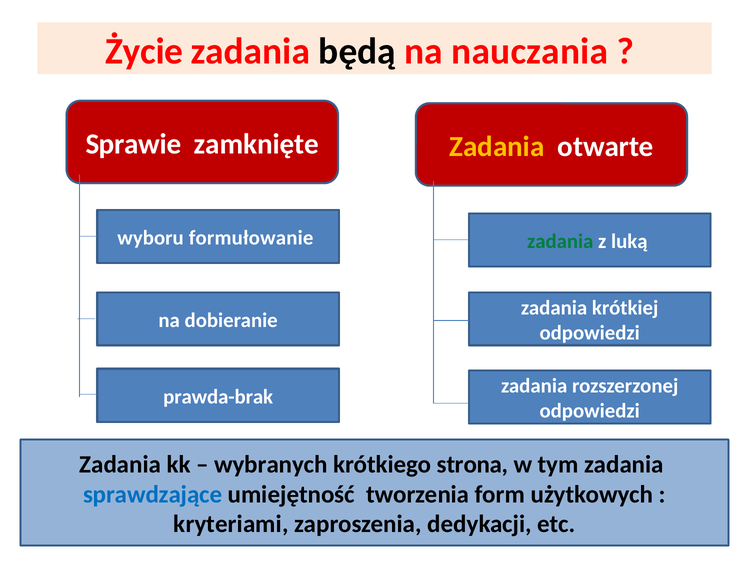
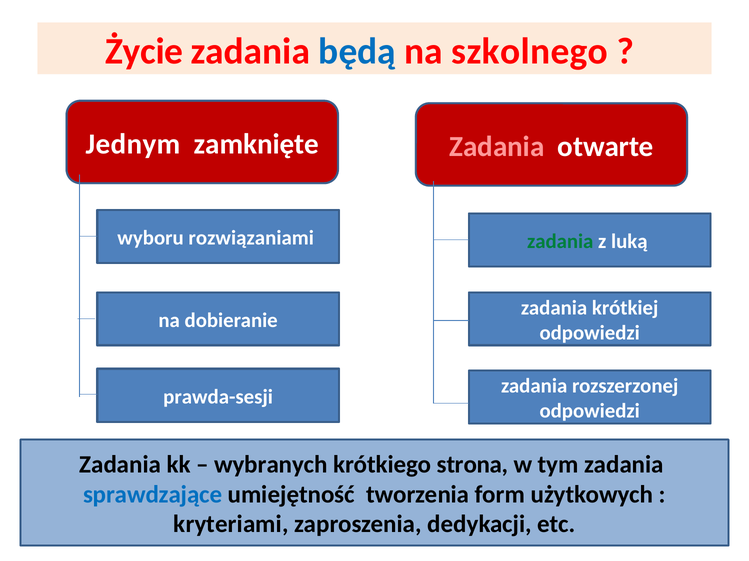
będą colour: black -> blue
nauczania: nauczania -> szkolnego
Sprawie: Sprawie -> Jednym
Zadania at (497, 147) colour: yellow -> pink
formułowanie: formułowanie -> rozwiązaniami
prawda-brak: prawda-brak -> prawda-sesji
